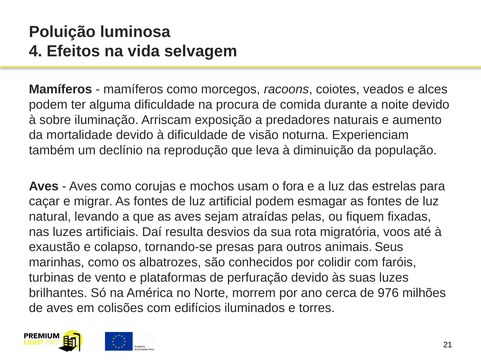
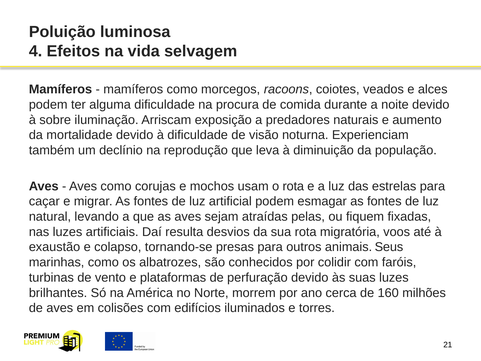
o fora: fora -> rota
976: 976 -> 160
